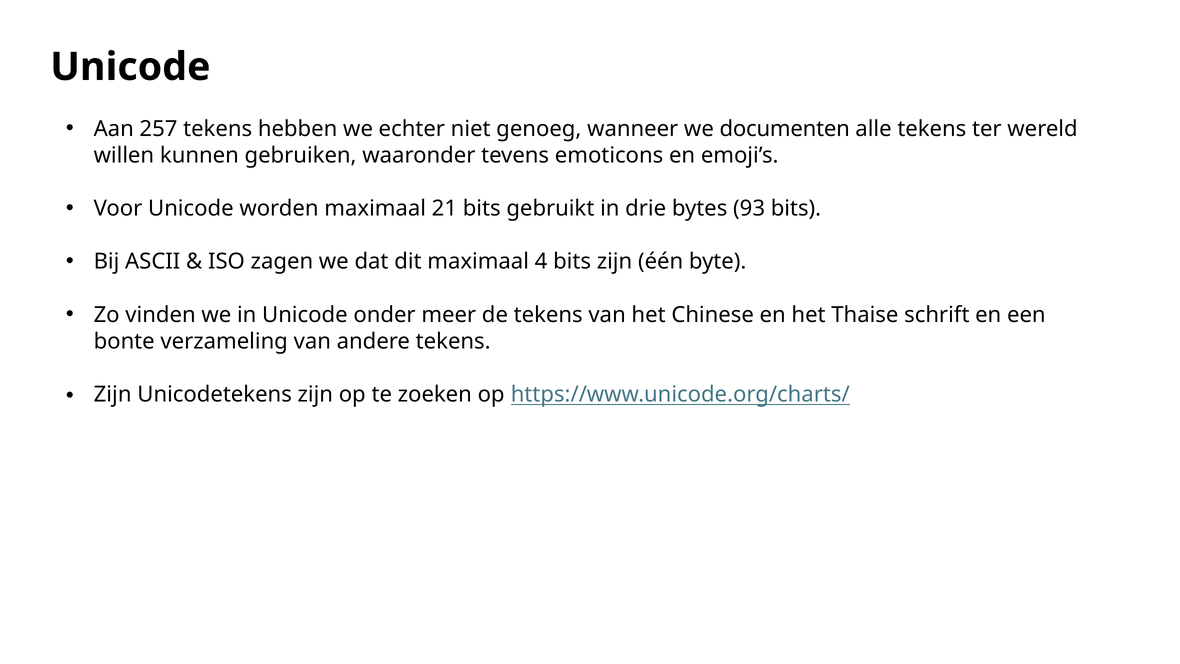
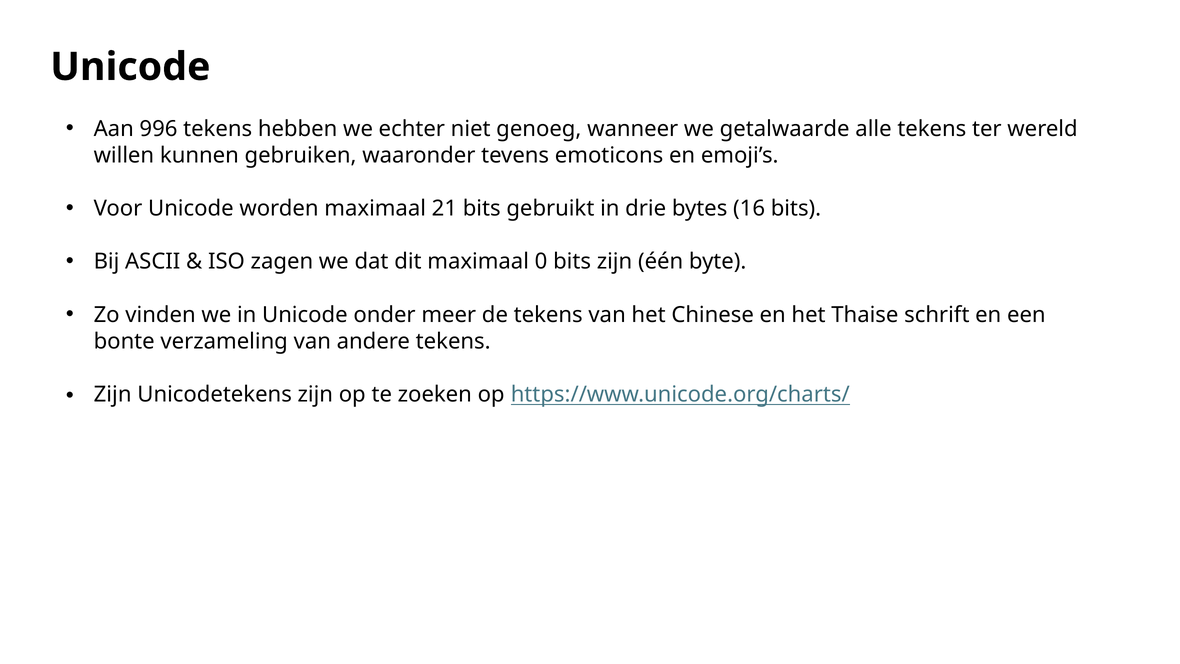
257: 257 -> 996
documenten: documenten -> getalwaarde
93: 93 -> 16
4: 4 -> 0
